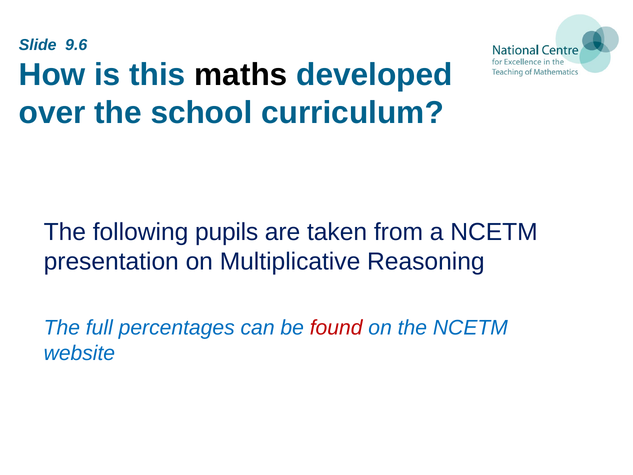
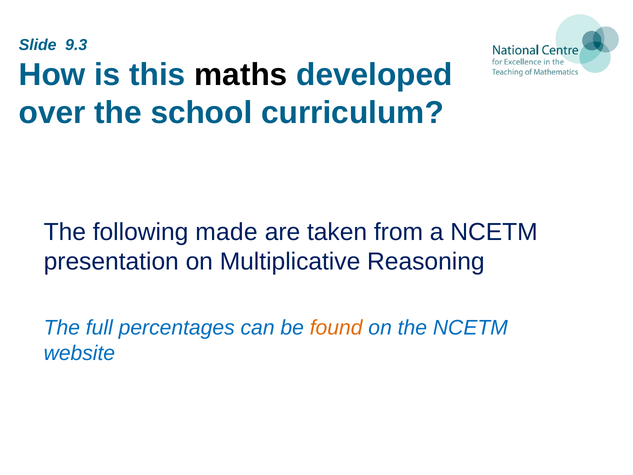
9.6: 9.6 -> 9.3
pupils: pupils -> made
found colour: red -> orange
